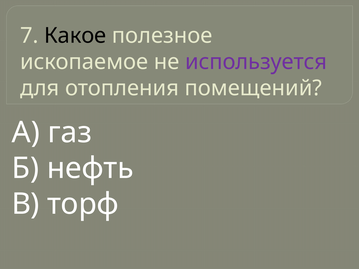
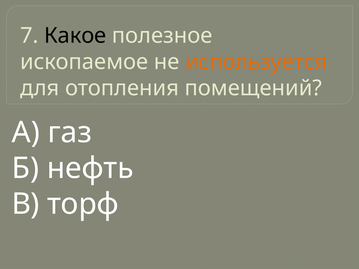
используется colour: purple -> orange
